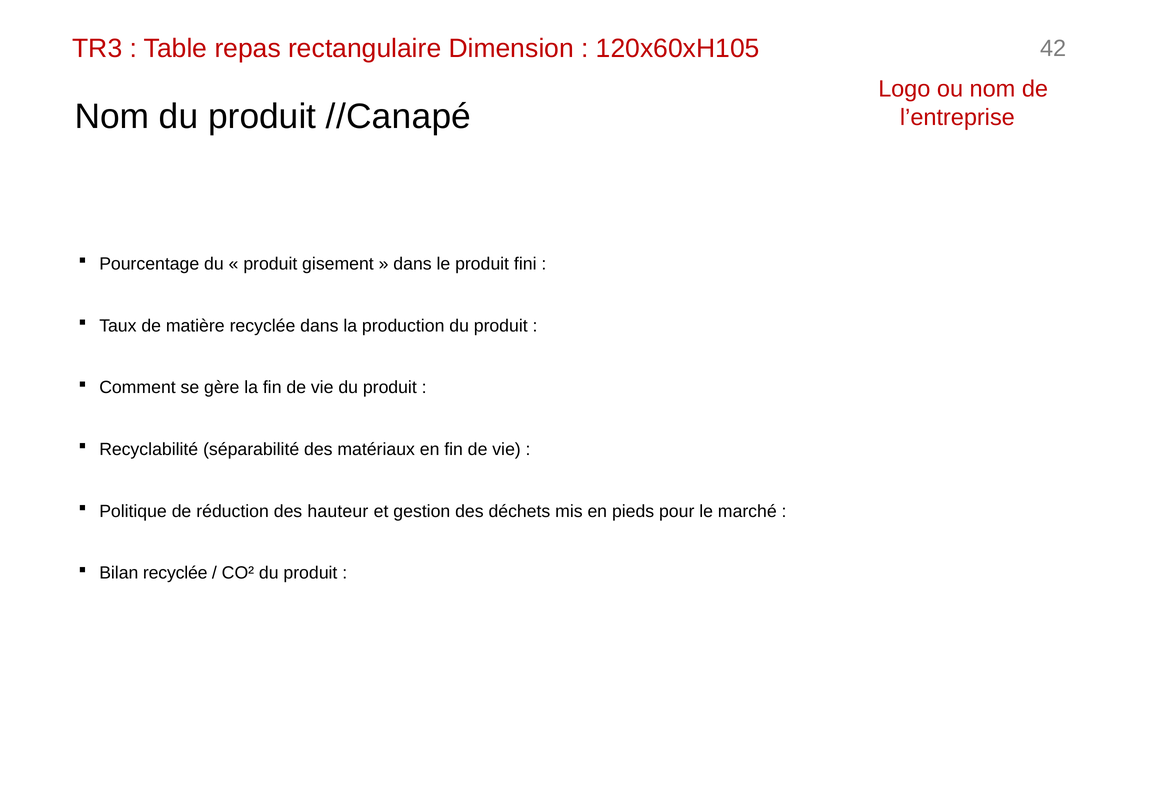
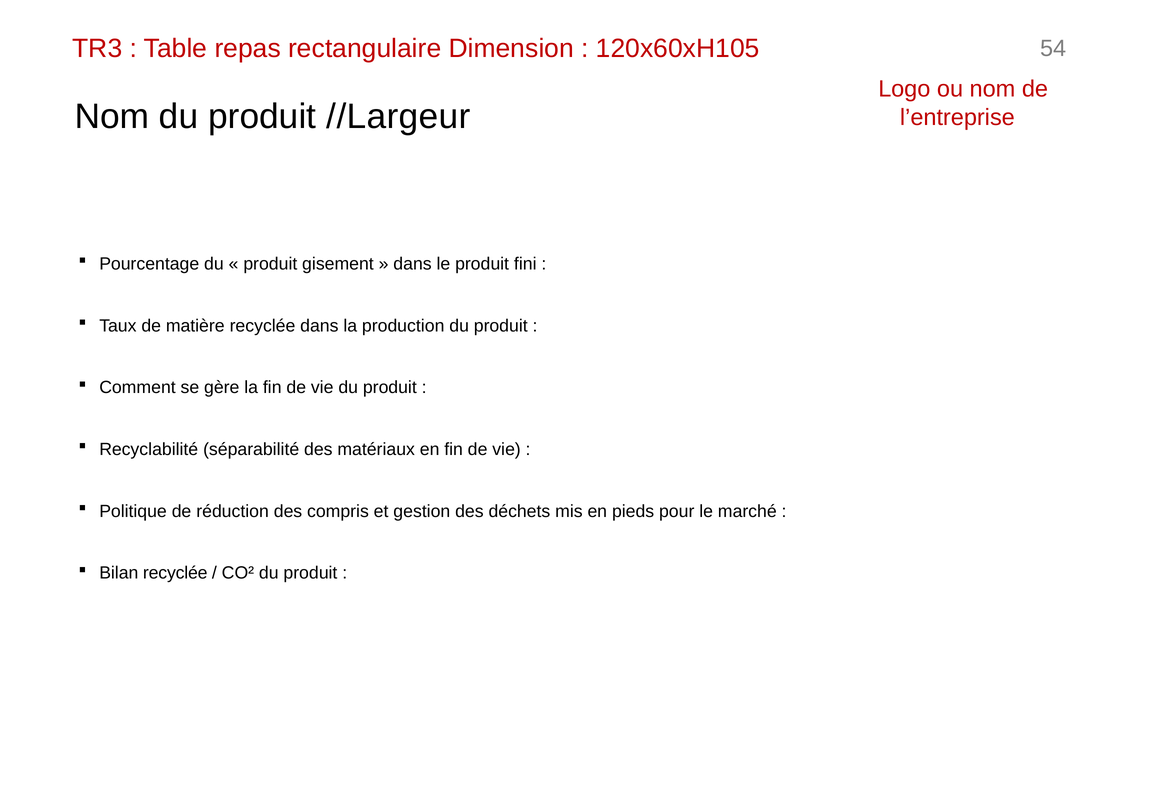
42: 42 -> 54
//Canapé: //Canapé -> //Largeur
hauteur: hauteur -> compris
